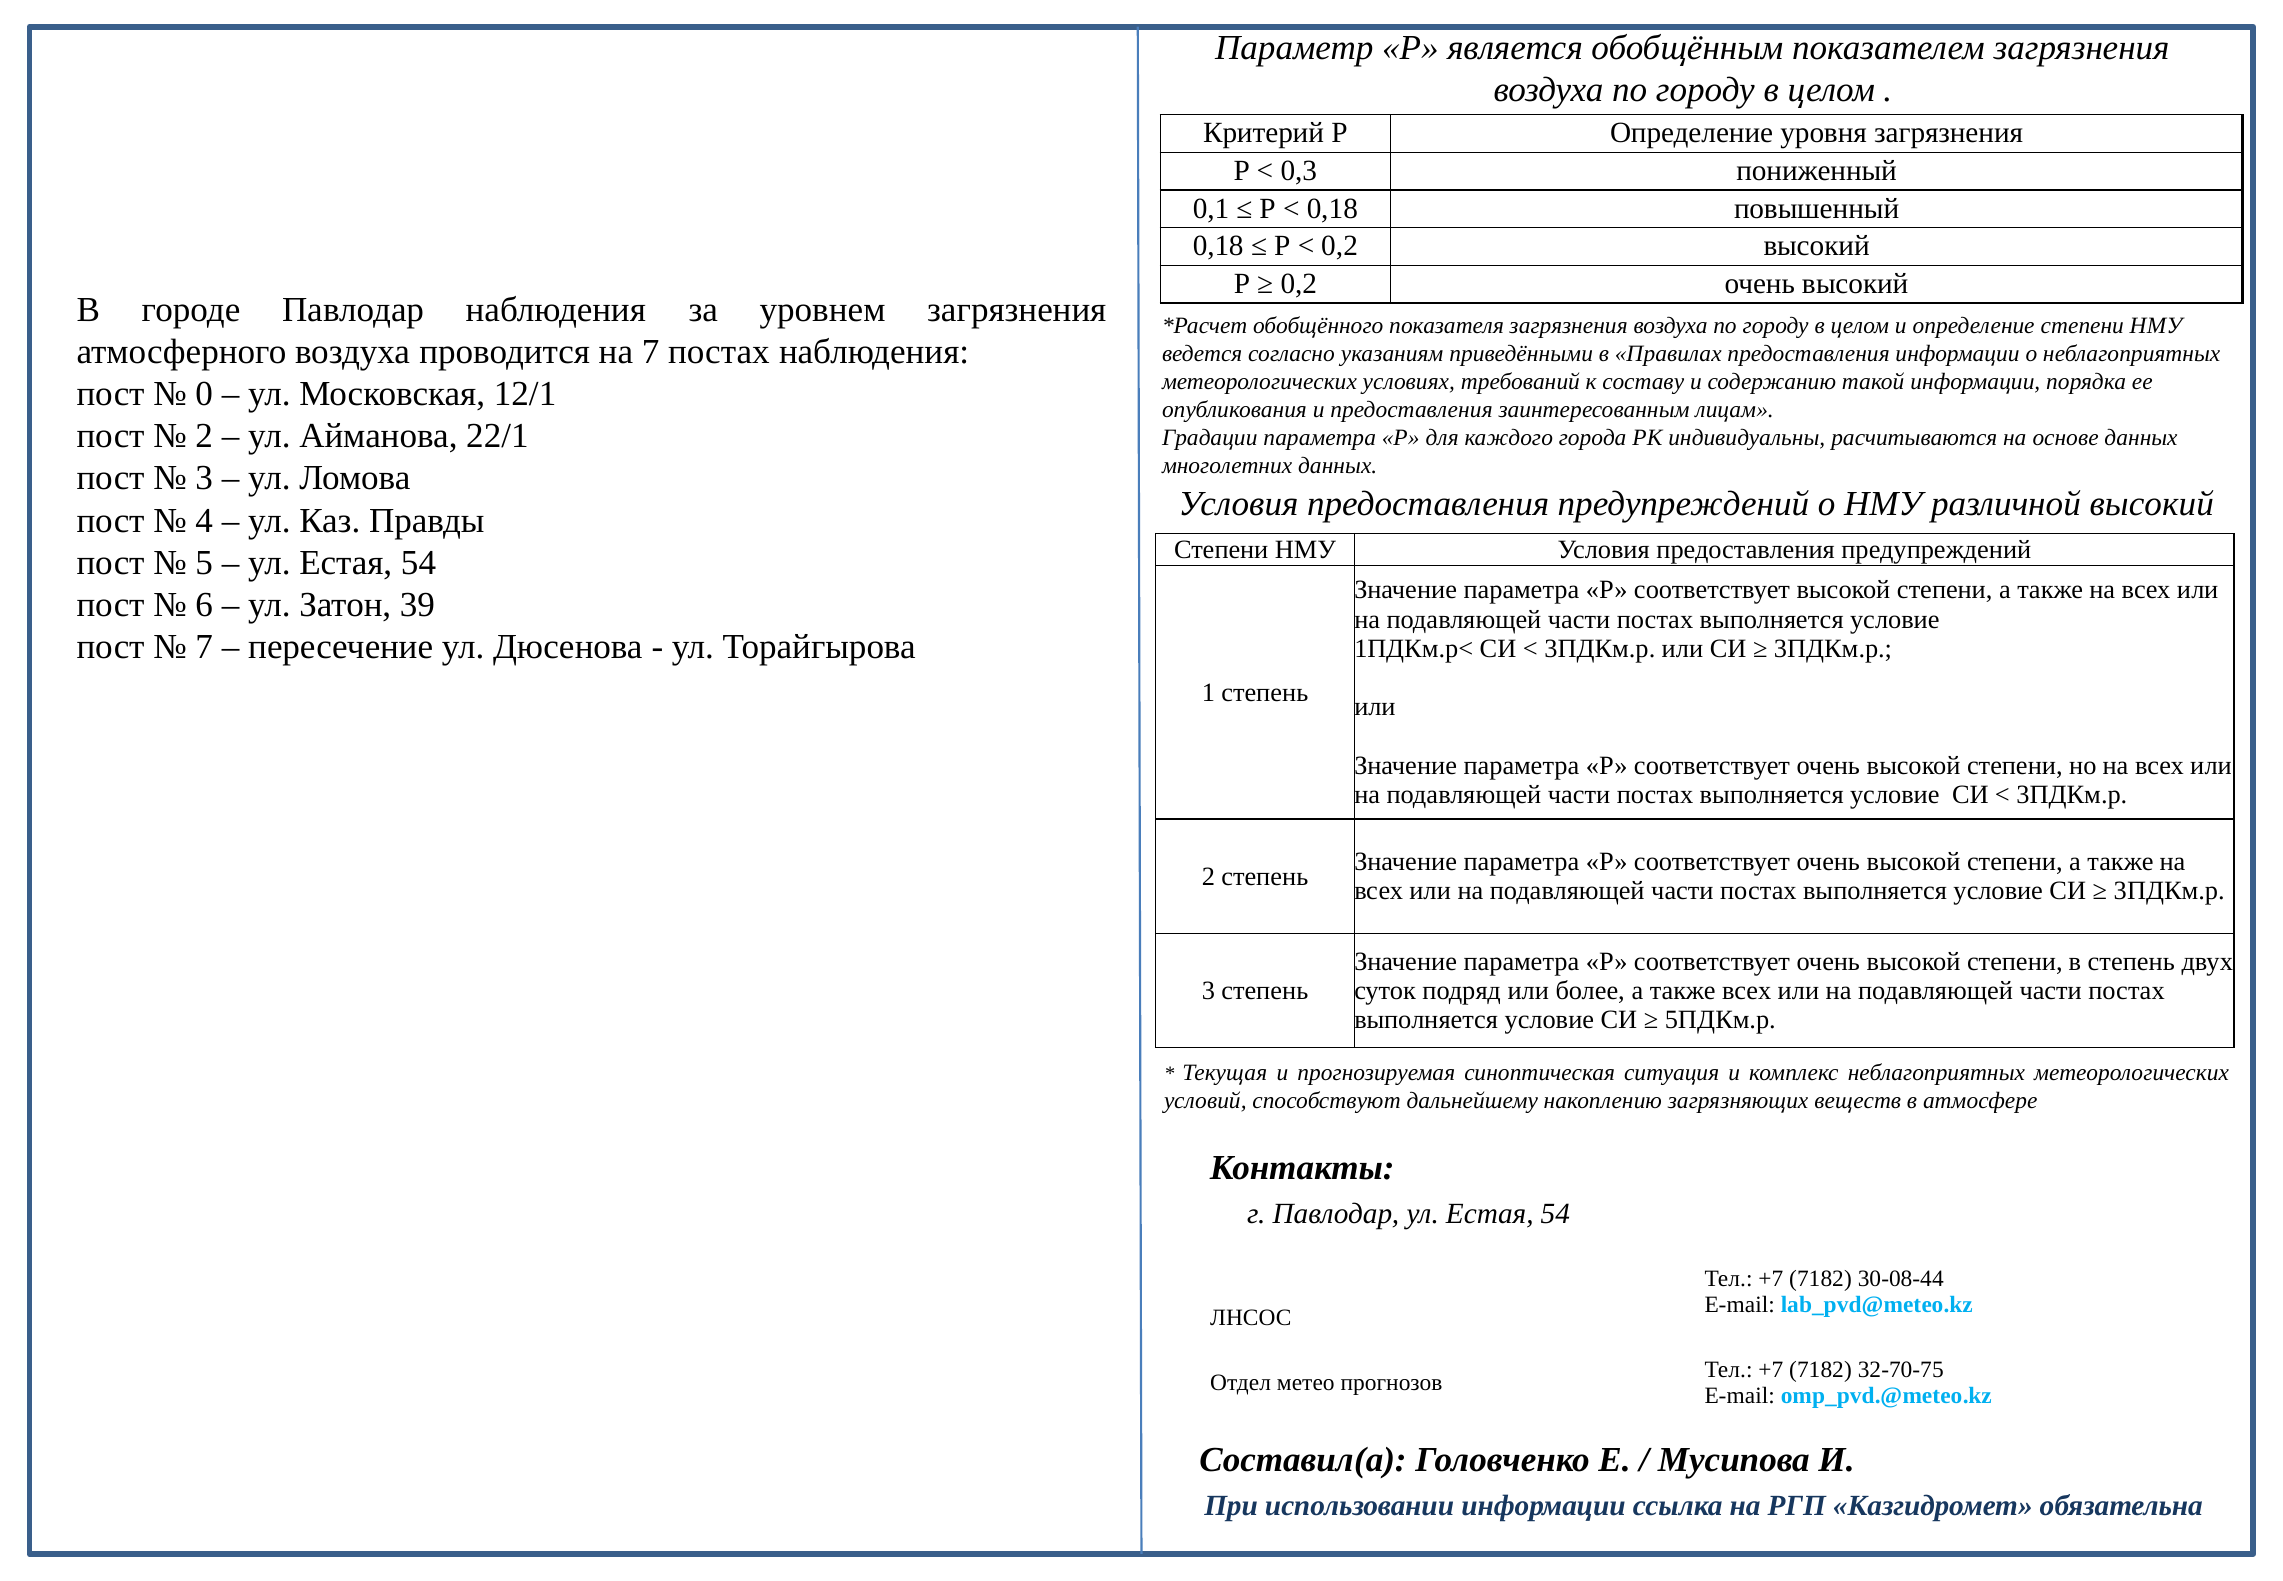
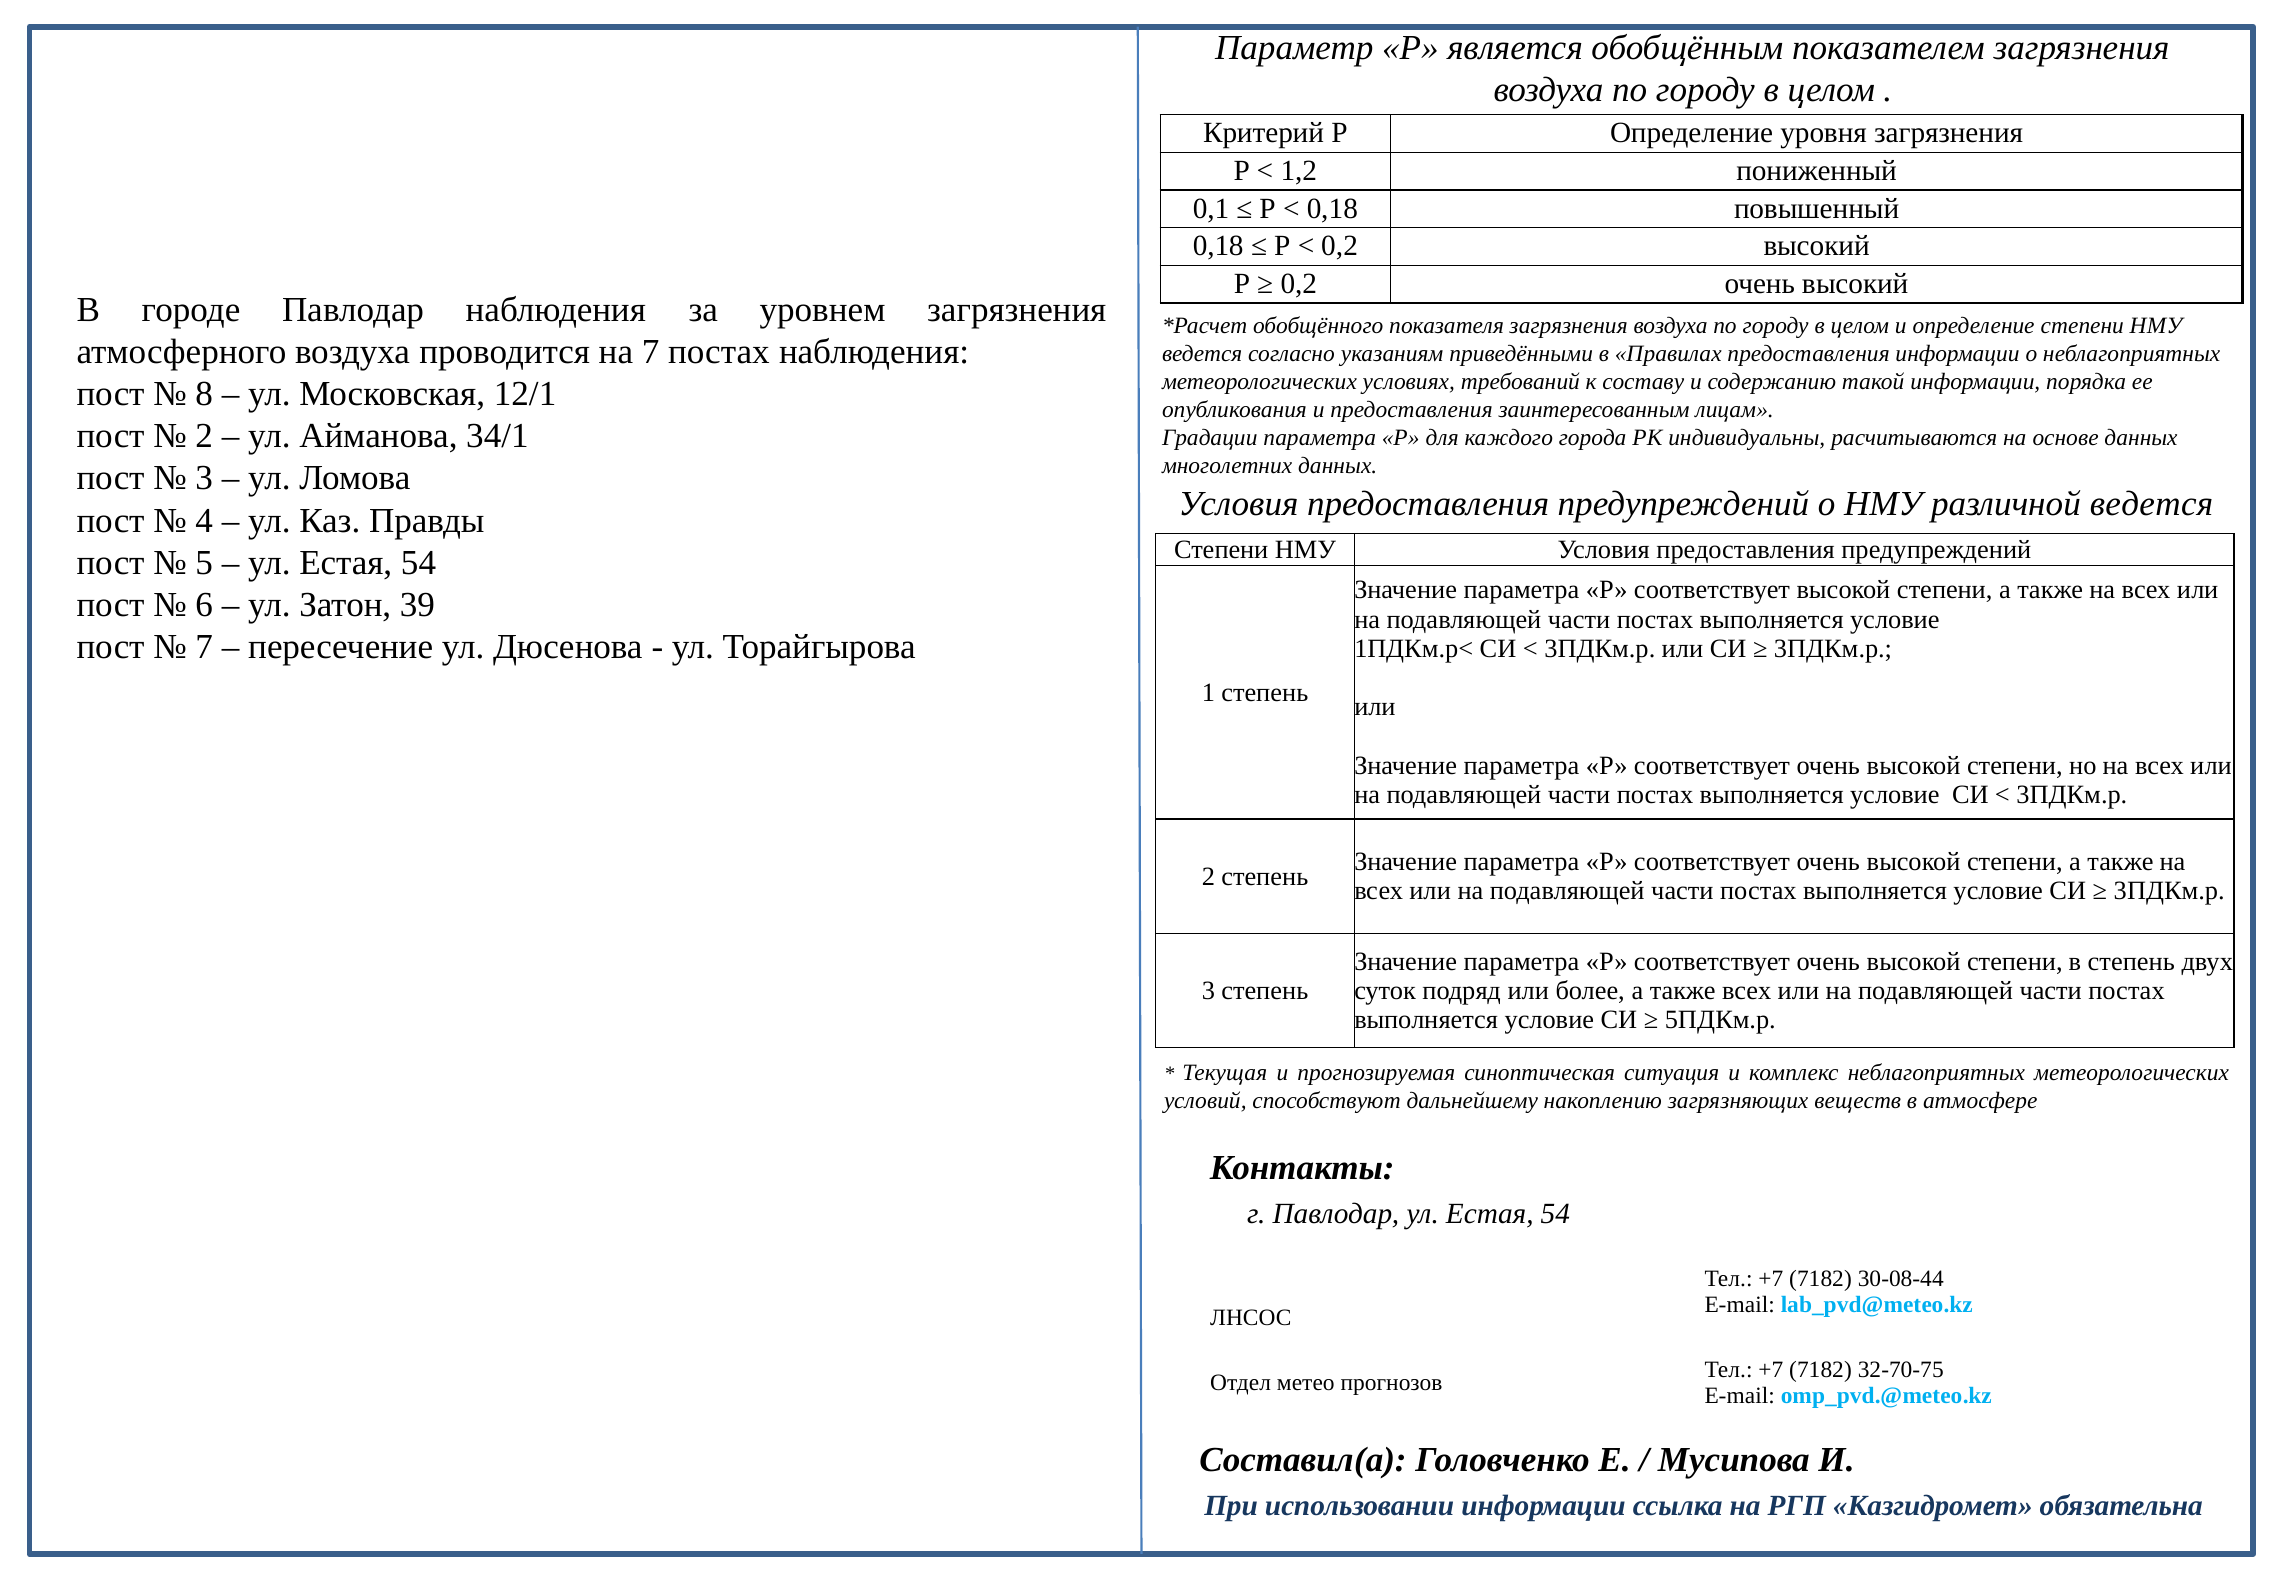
0,3: 0,3 -> 1,2
0: 0 -> 8
22/1: 22/1 -> 34/1
различной высокий: высокий -> ведется
